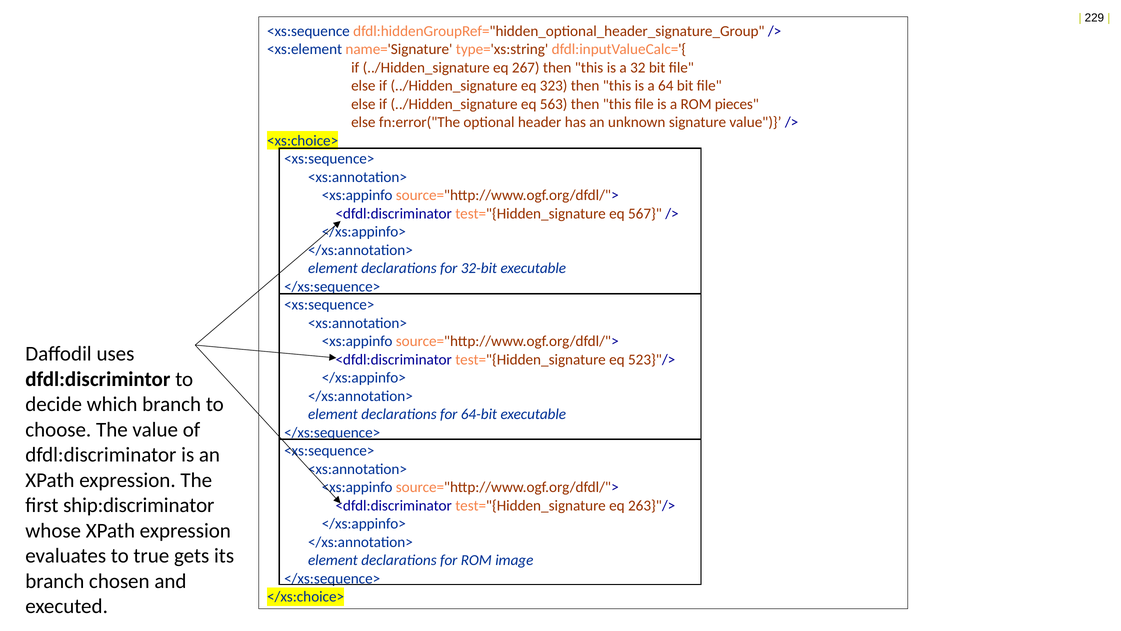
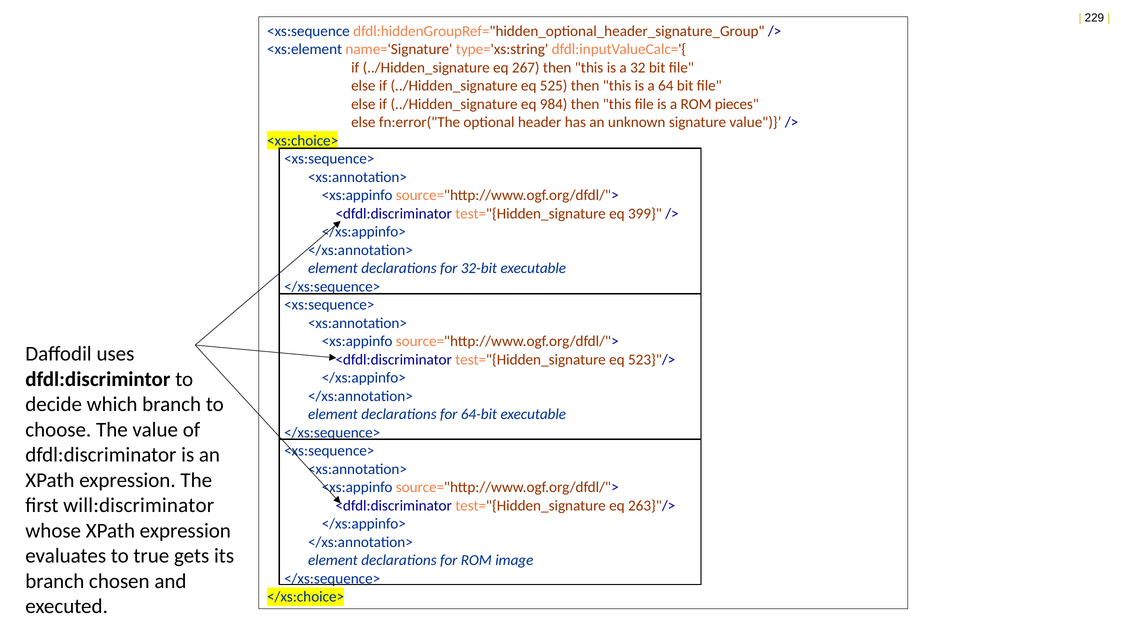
323: 323 -> 525
563: 563 -> 984
567: 567 -> 399
ship:discriminator: ship:discriminator -> will:discriminator
